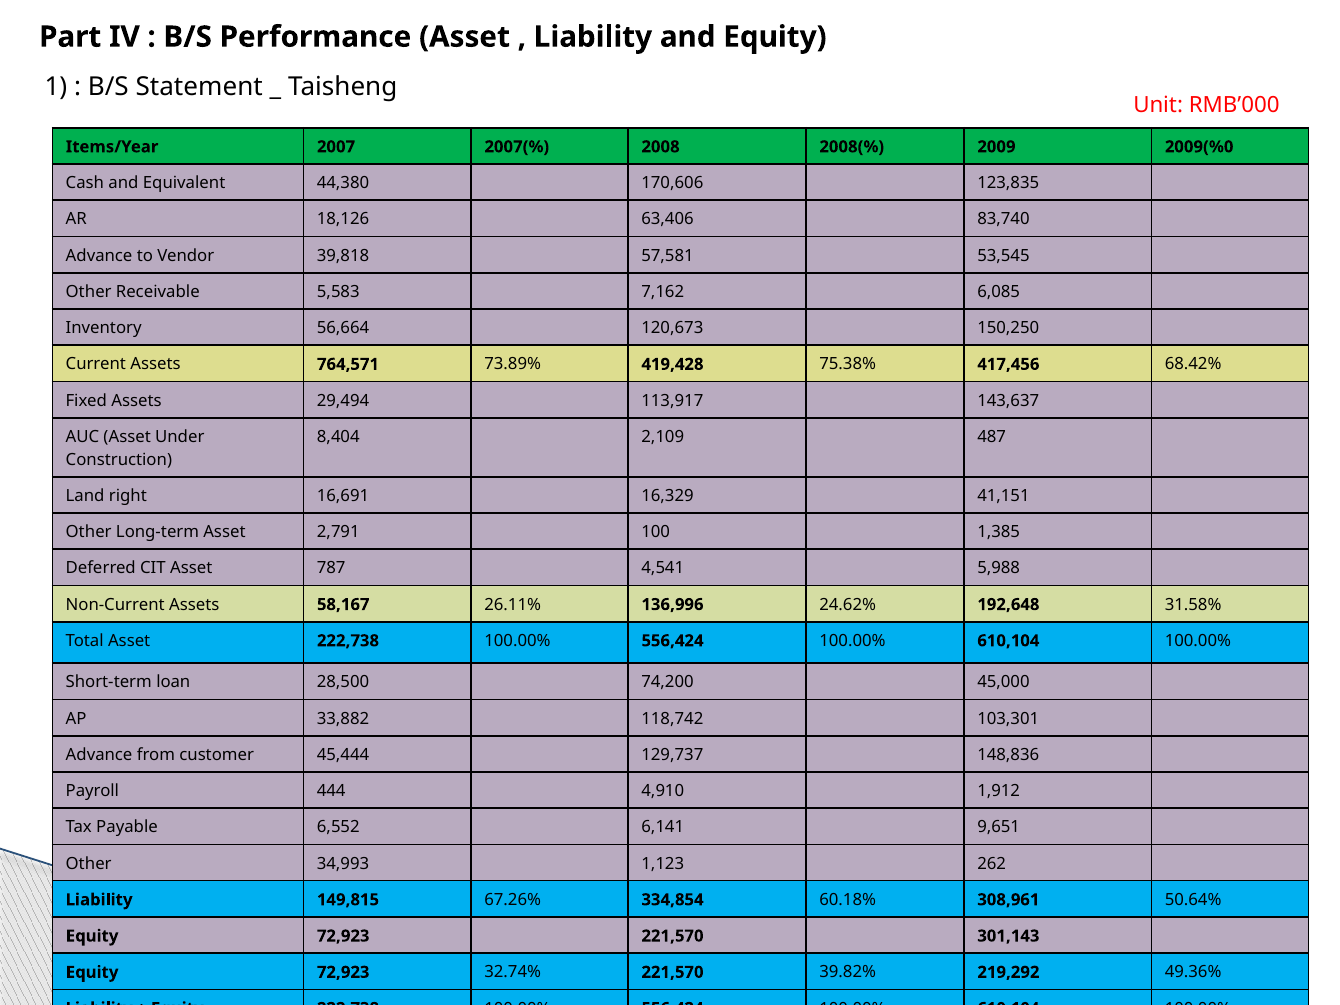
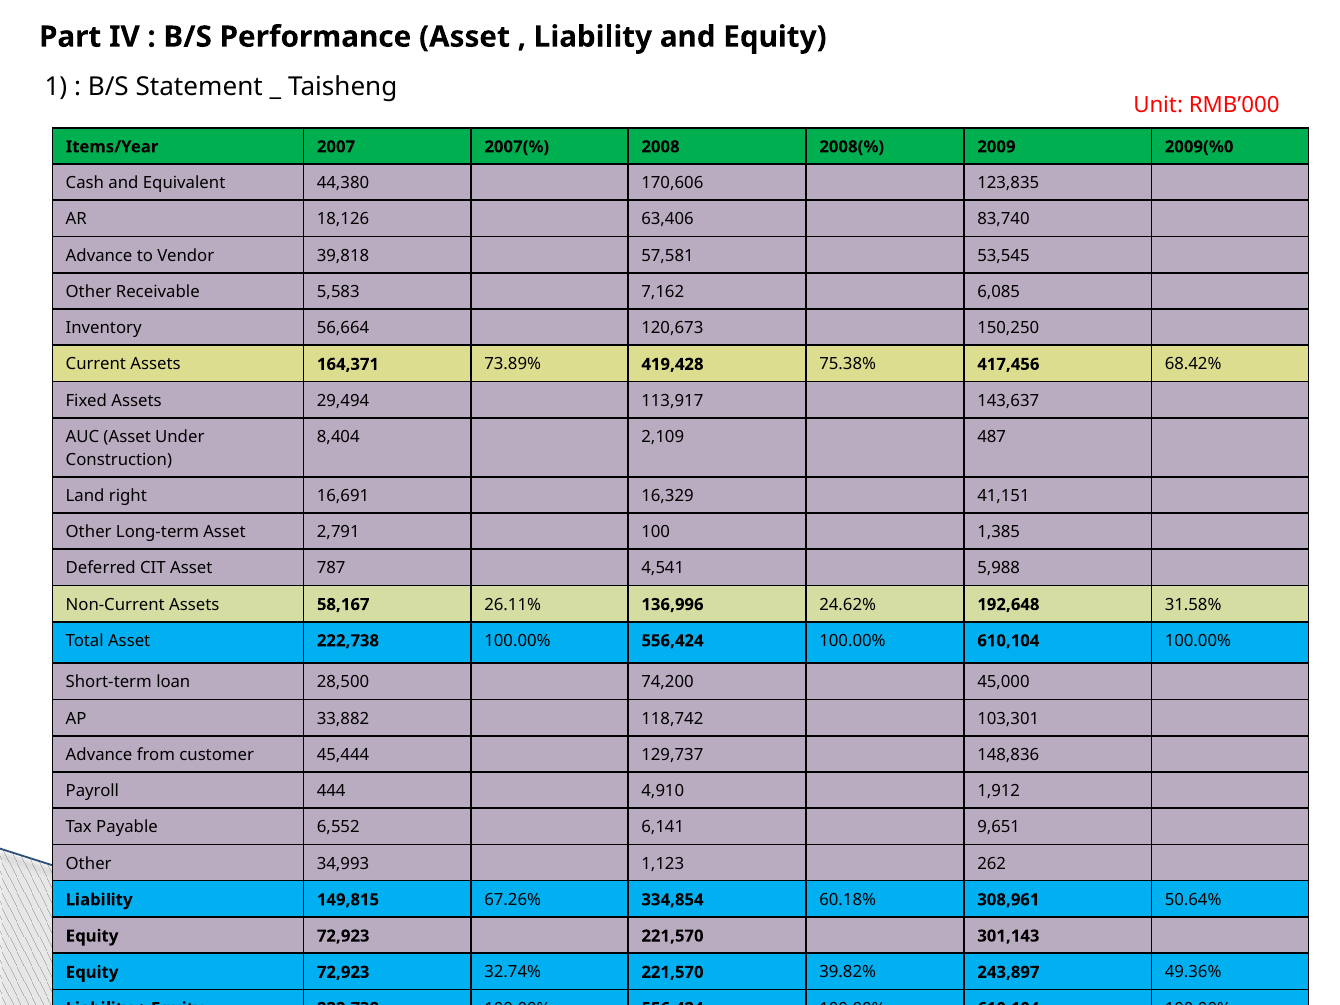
764,571: 764,571 -> 164,371
219,292: 219,292 -> 243,897
